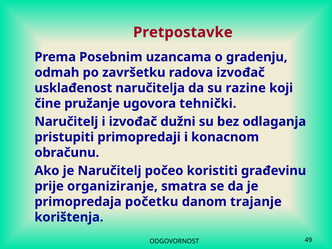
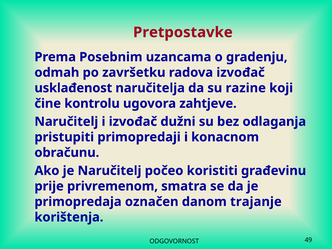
pružanje: pružanje -> kontrolu
tehnički: tehnički -> zahtjeve
organiziranje: organiziranje -> privremenom
početku: početku -> označen
